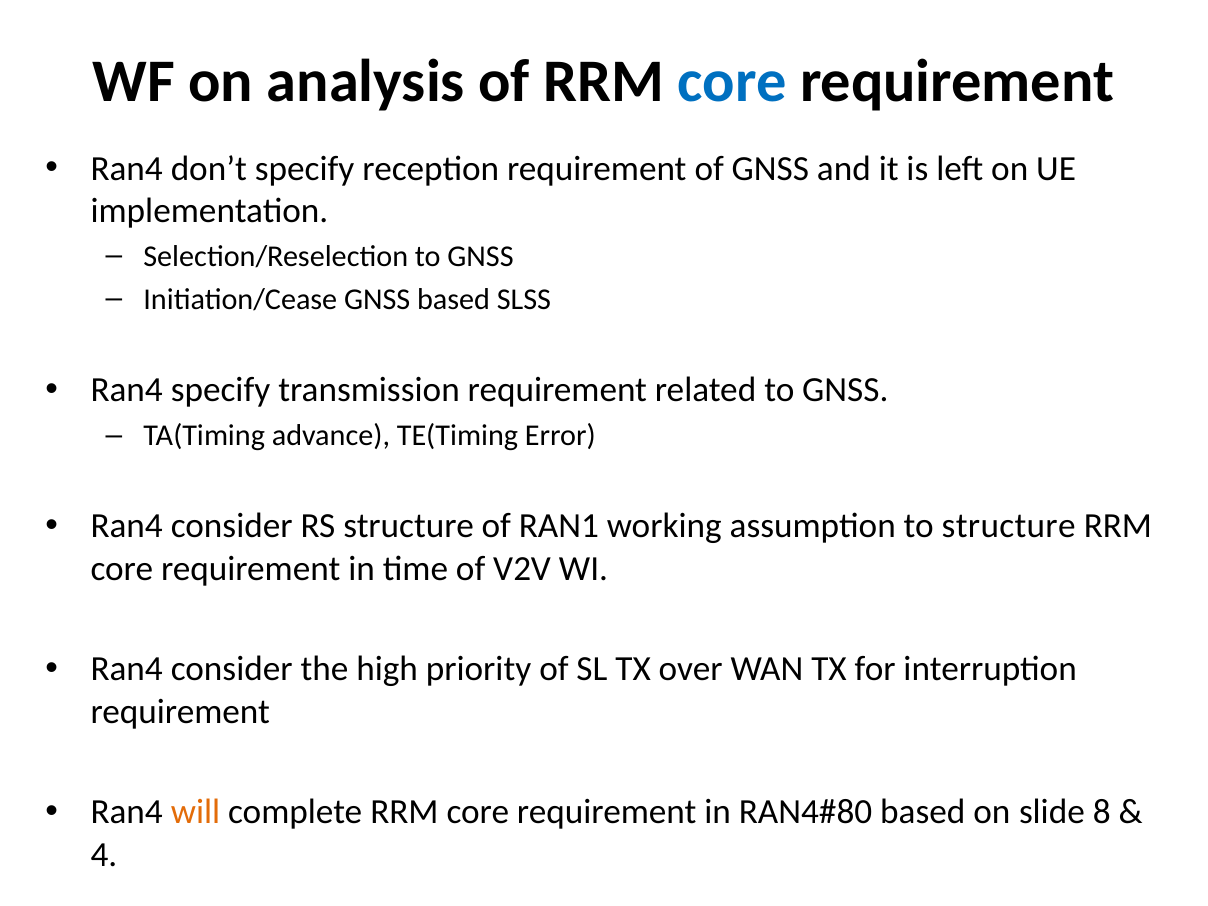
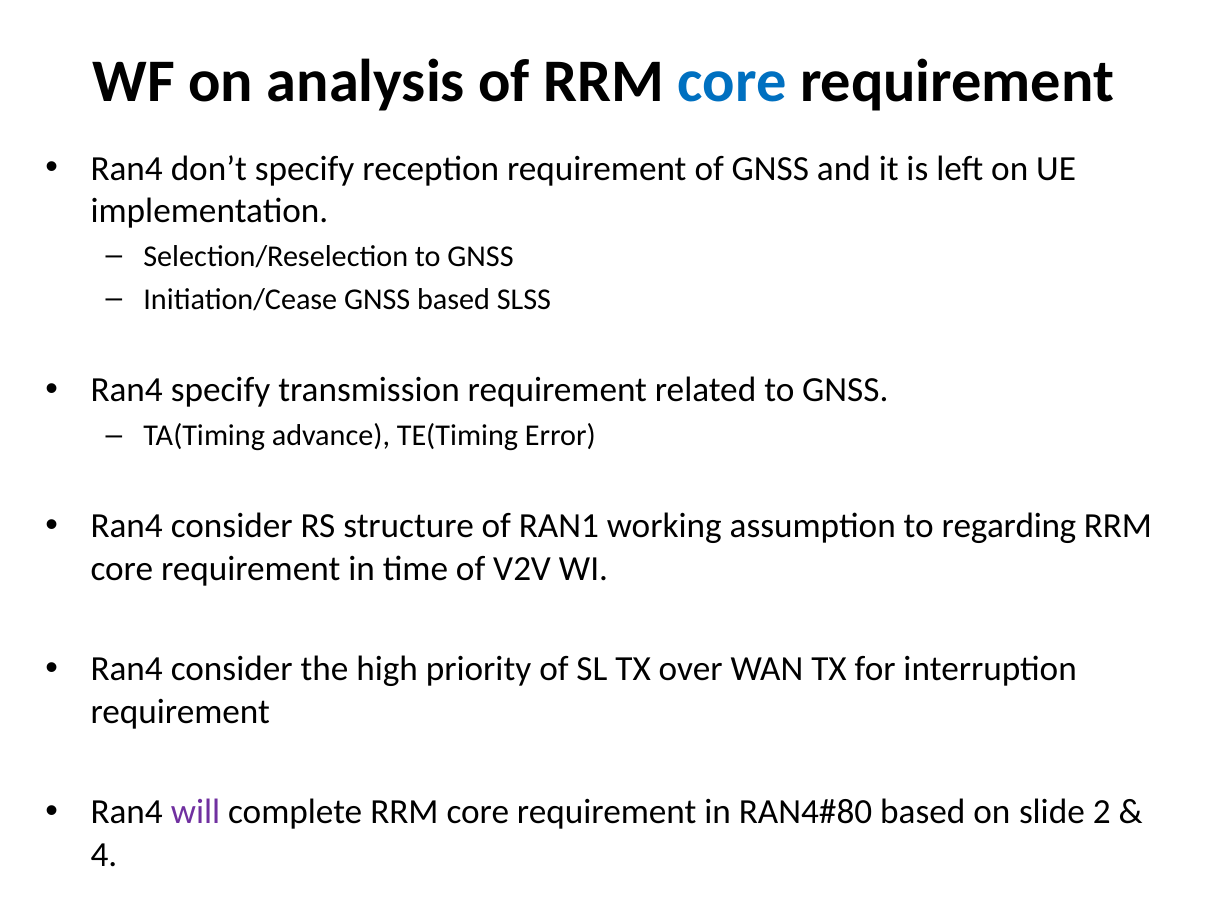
to structure: structure -> regarding
will colour: orange -> purple
8: 8 -> 2
